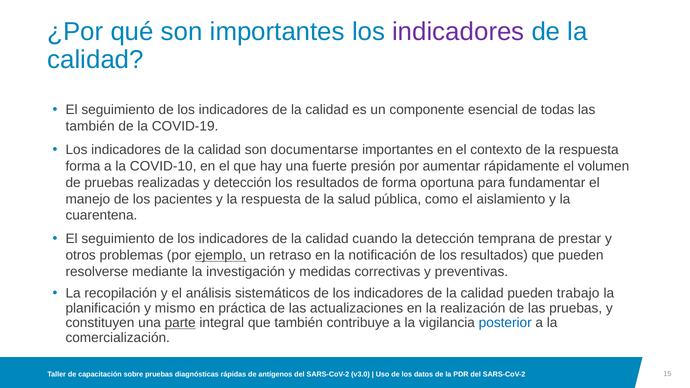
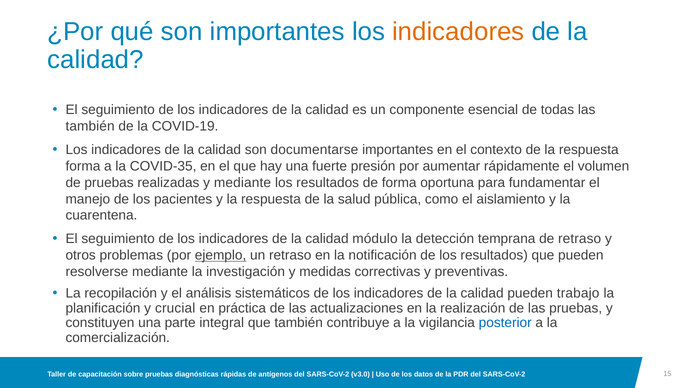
indicadores at (458, 32) colour: purple -> orange
COVID-10: COVID-10 -> COVID-35
y detección: detección -> mediante
cuando: cuando -> módulo
de prestar: prestar -> retraso
mismo: mismo -> crucial
parte underline: present -> none
